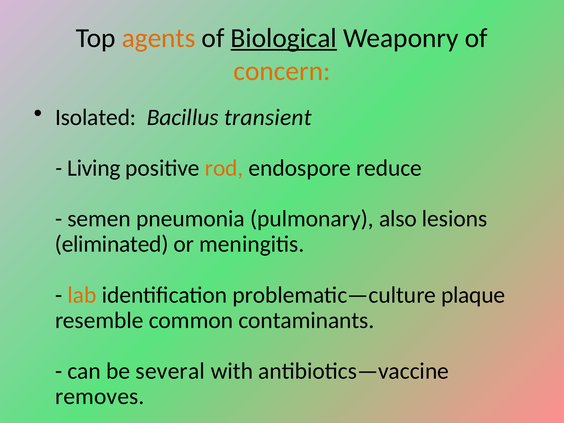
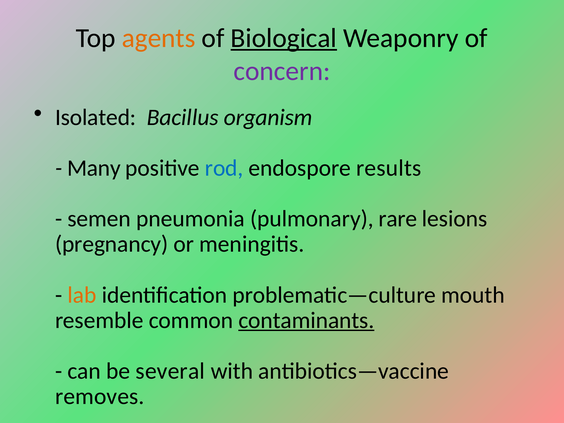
concern colour: orange -> purple
transient: transient -> organism
Living: Living -> Many
rod colour: orange -> blue
reduce: reduce -> results
also: also -> rare
eliminated: eliminated -> pregnancy
plaque: plaque -> mouth
contaminants underline: none -> present
